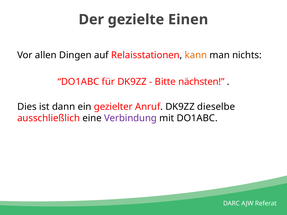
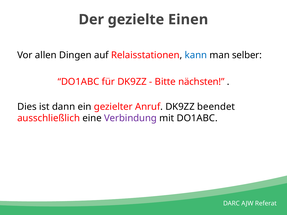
kann colour: orange -> blue
nichts: nichts -> selber
dieselbe: dieselbe -> beendet
